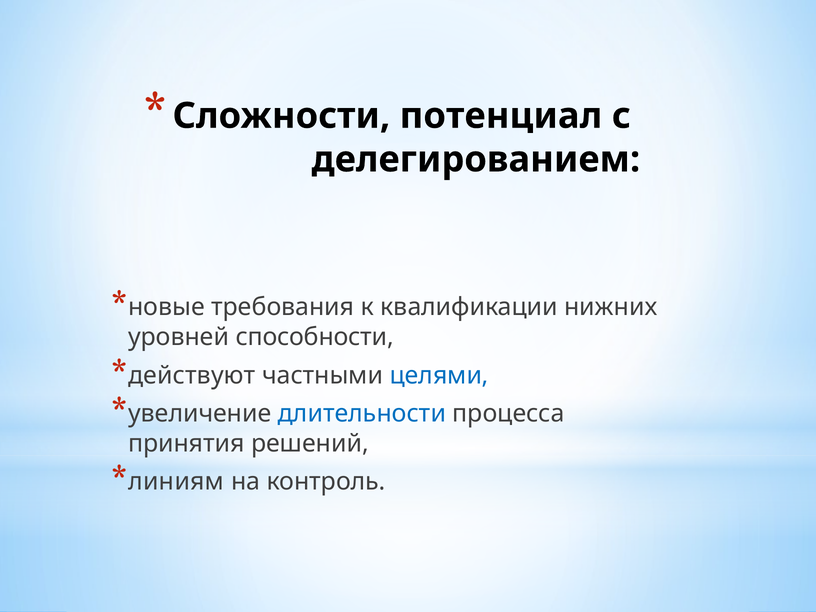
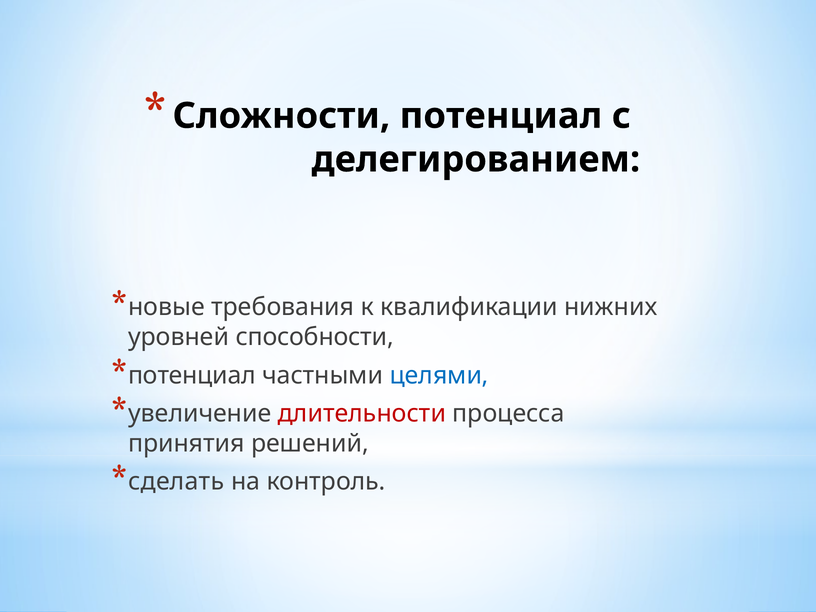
действуют at (192, 375): действуют -> потенциал
длительности colour: blue -> red
линиям: линиям -> сделать
